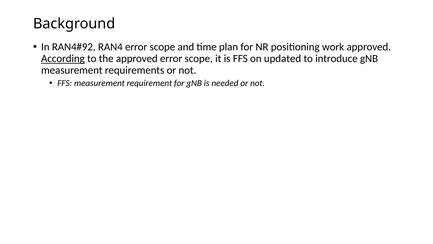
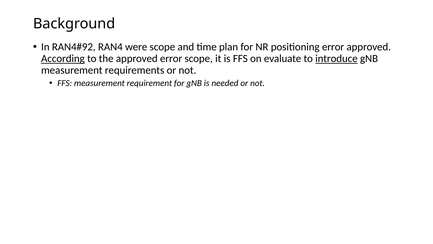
RAN4 error: error -> were
positioning work: work -> error
updated: updated -> evaluate
introduce underline: none -> present
